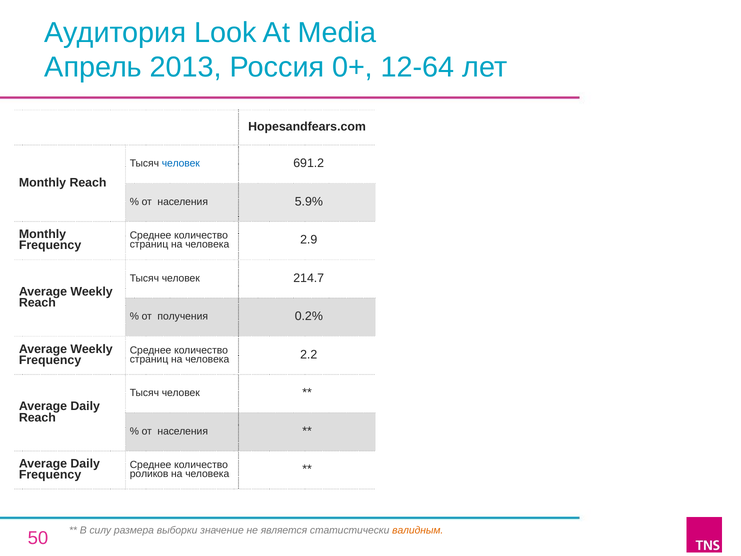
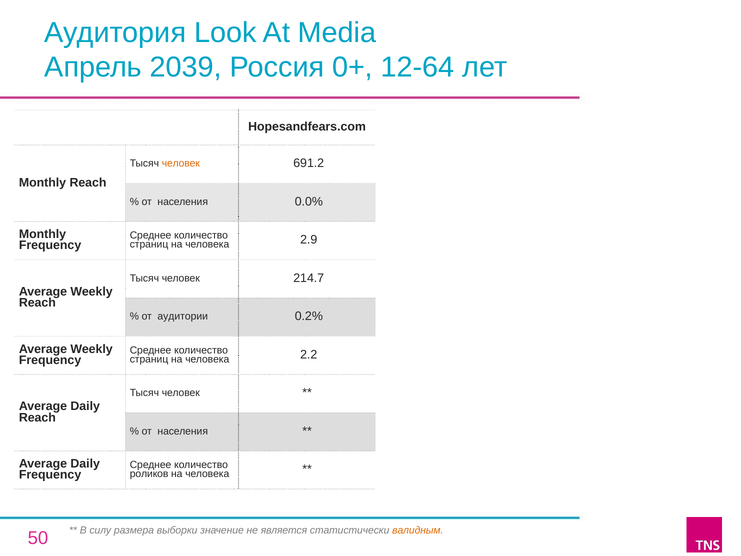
2013: 2013 -> 2039
человек at (181, 163) colour: blue -> orange
5.9%: 5.9% -> 0.0%
получения: получения -> аудитории
